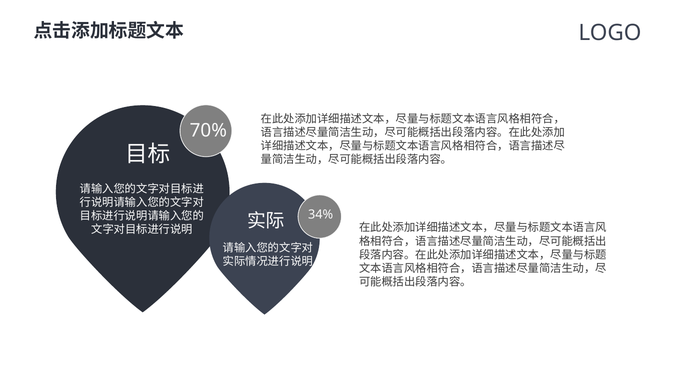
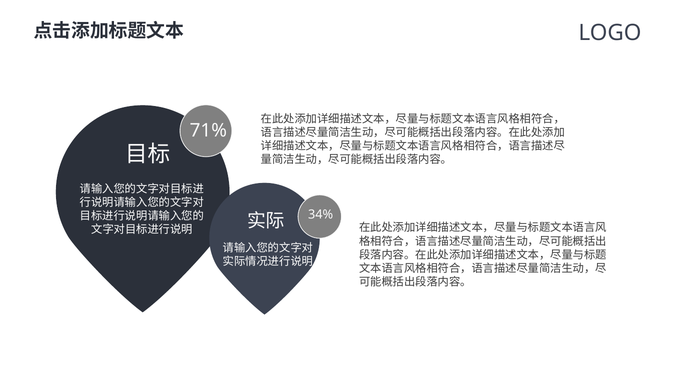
70%: 70% -> 71%
